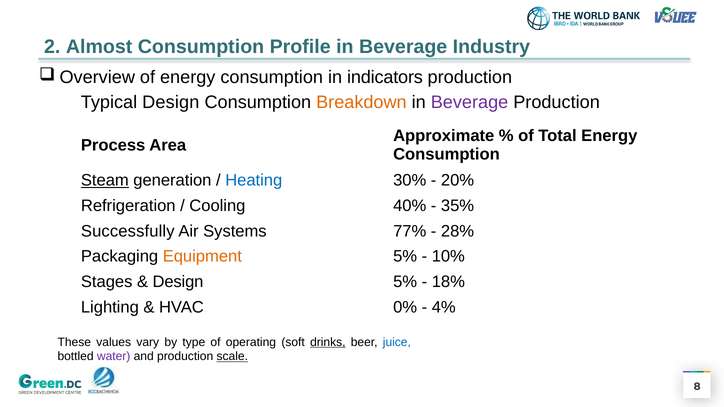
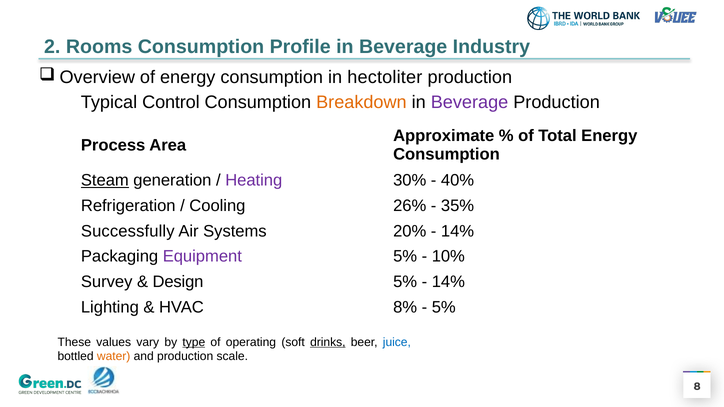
Almost: Almost -> Rooms
indicators: indicators -> hectoliter
Typical Design: Design -> Control
Heating colour: blue -> purple
20%: 20% -> 40%
40%: 40% -> 26%
77%: 77% -> 20%
28% at (458, 231): 28% -> 14%
Equipment colour: orange -> purple
Stages: Stages -> Survey
18% at (448, 282): 18% -> 14%
0%: 0% -> 8%
4% at (444, 307): 4% -> 5%
type underline: none -> present
water colour: purple -> orange
scale underline: present -> none
